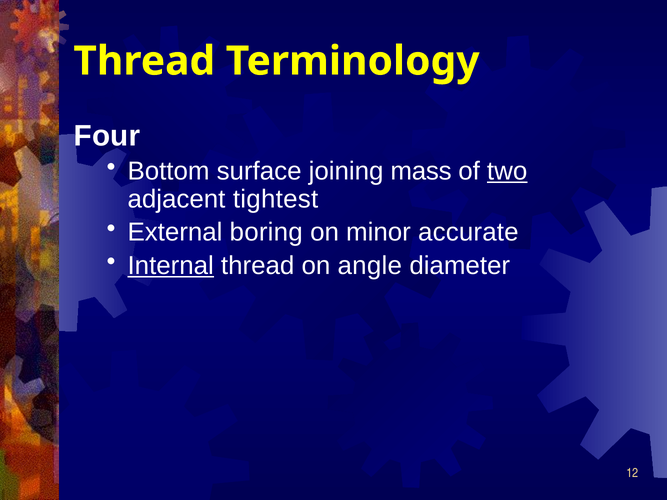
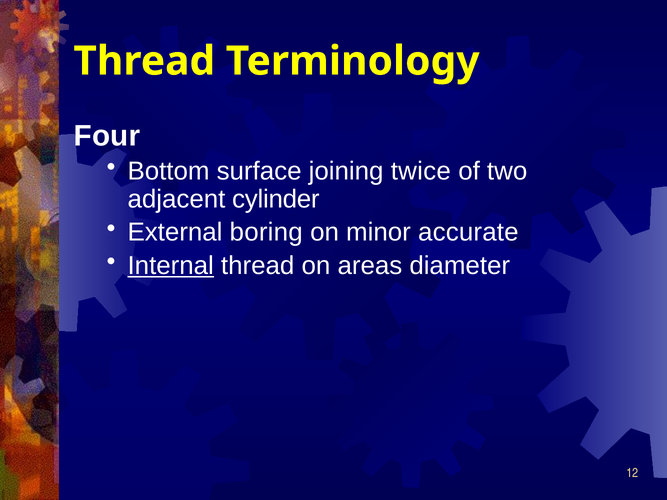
mass: mass -> twice
two underline: present -> none
tightest: tightest -> cylinder
angle: angle -> areas
